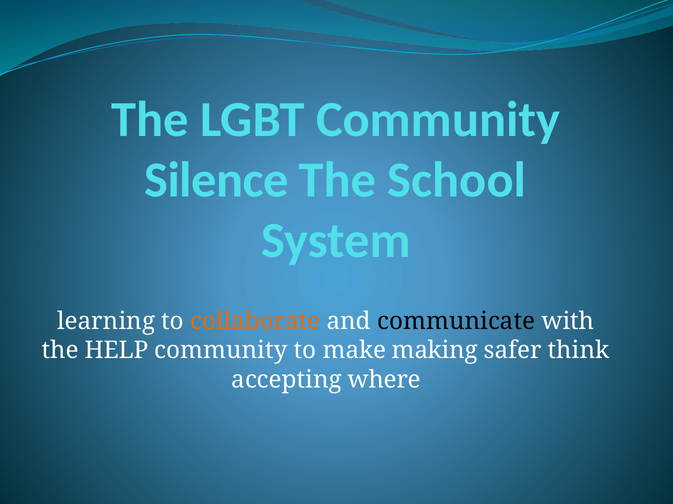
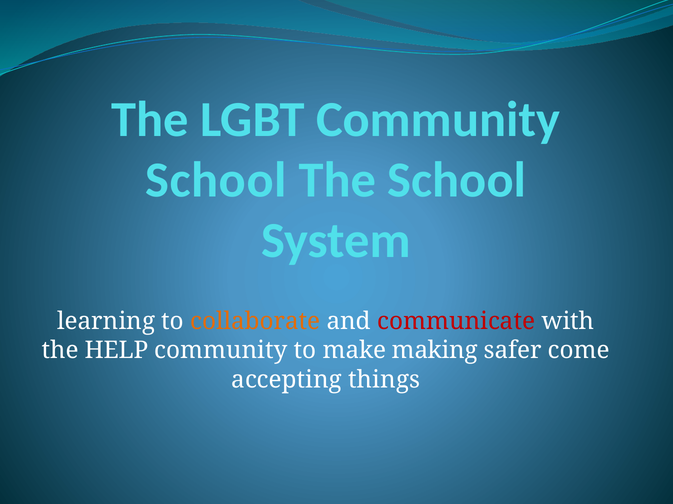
Silence at (216, 180): Silence -> School
communicate colour: black -> red
think: think -> come
where: where -> things
